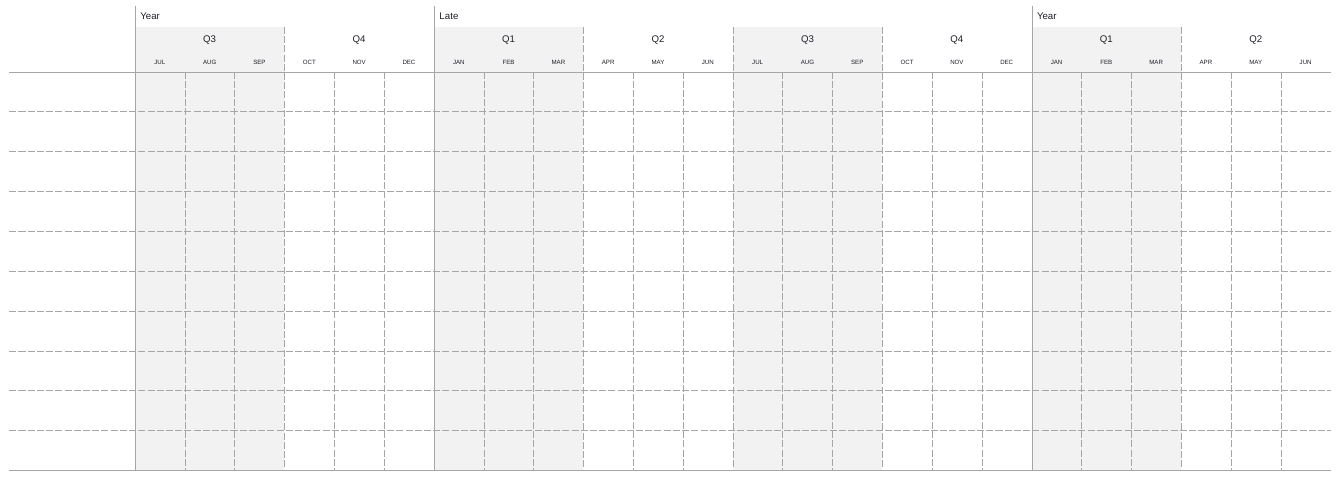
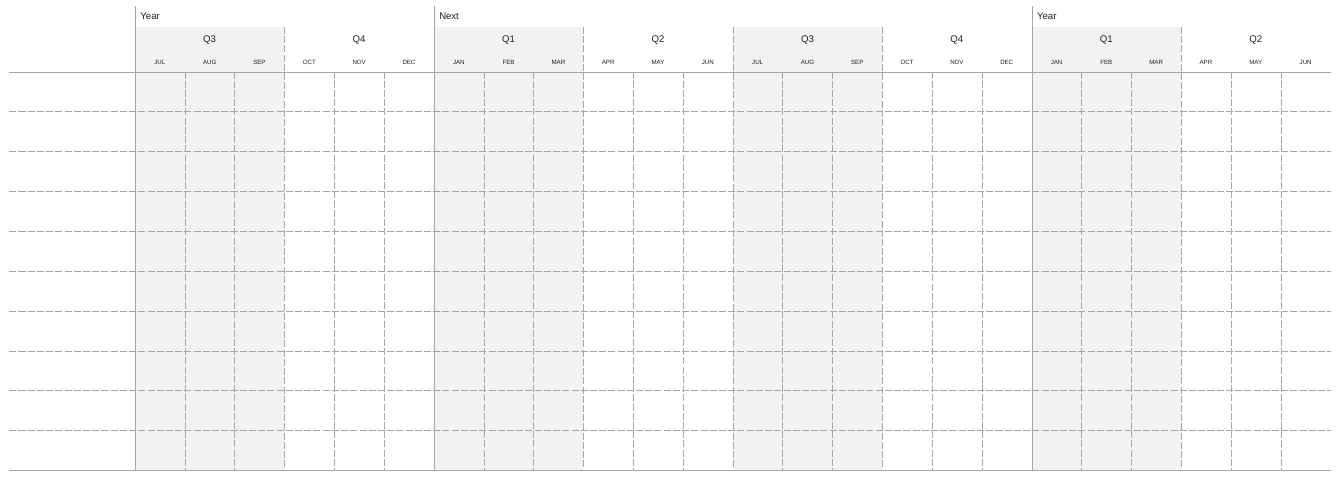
Late: Late -> Next
